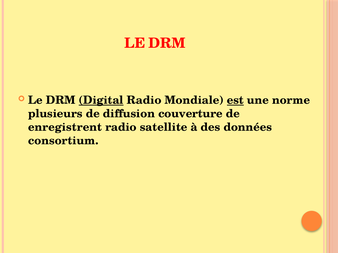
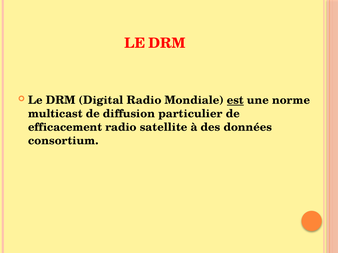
Digital underline: present -> none
plusieurs: plusieurs -> multicast
couverture: couverture -> particulier
enregistrent: enregistrent -> efficacement
